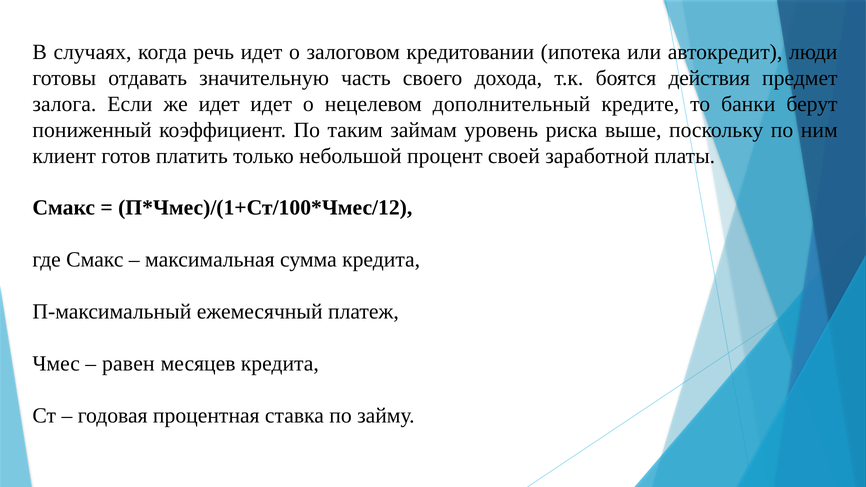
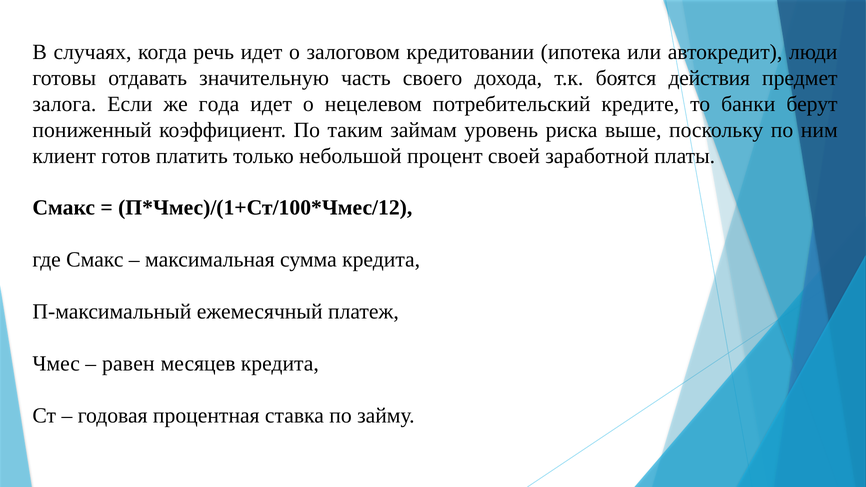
же идет: идет -> года
дополнительный: дополнительный -> потребительский
